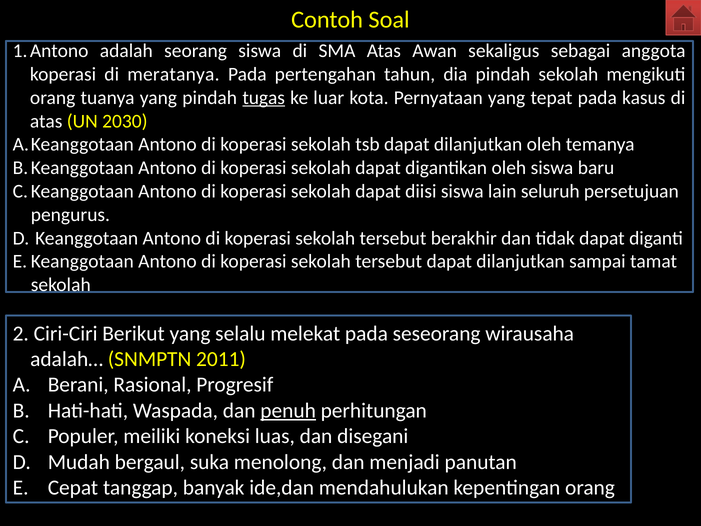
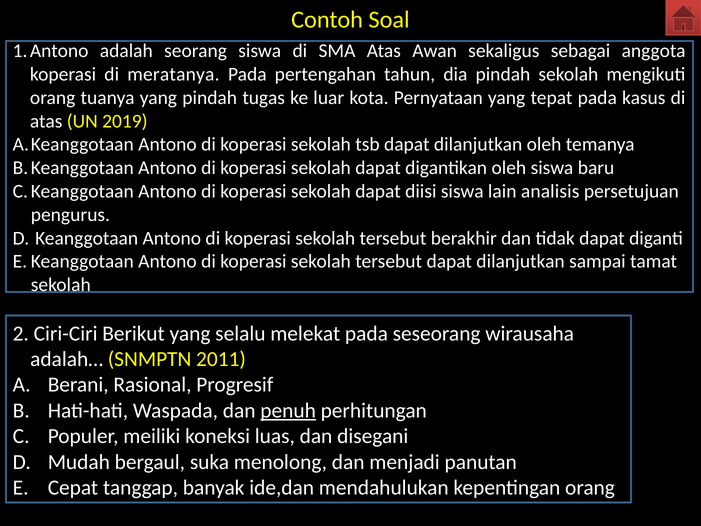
tugas underline: present -> none
2030: 2030 -> 2019
seluruh: seluruh -> analisis
